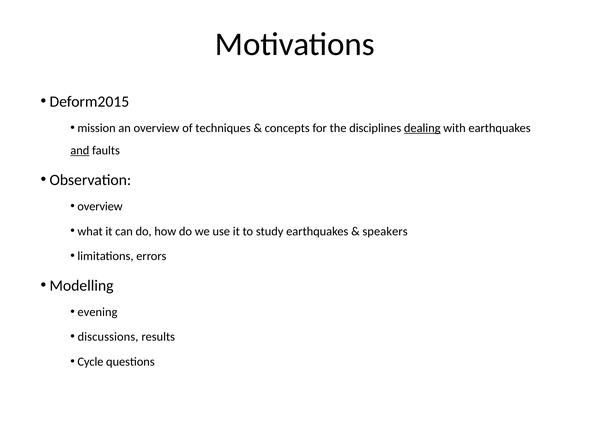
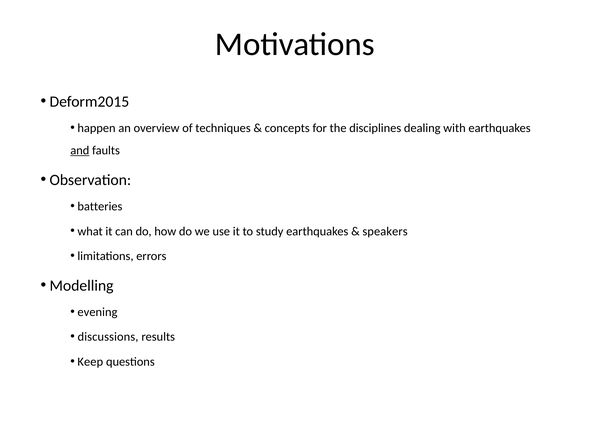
mission: mission -> happen
dealing underline: present -> none
overview at (100, 207): overview -> batteries
Cycle: Cycle -> Keep
